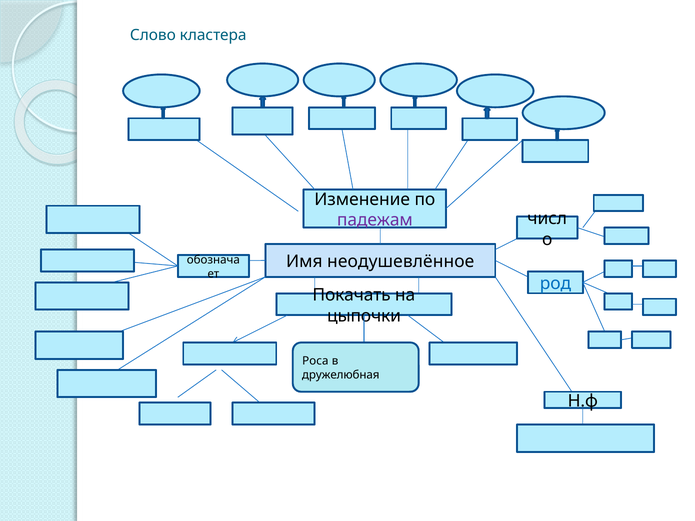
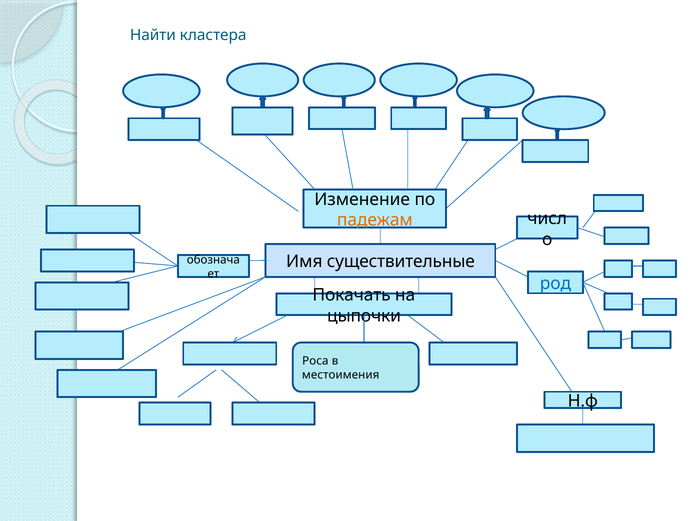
Слово: Слово -> Найти
падежам colour: purple -> orange
неодушевлённое: неодушевлённое -> существительные
дружелюбная: дружелюбная -> местоимения
